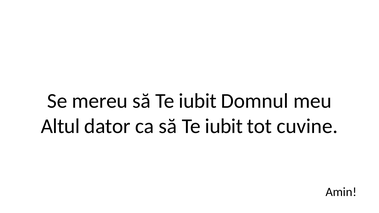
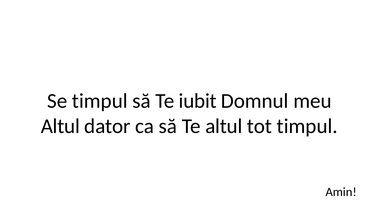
Se mereu: mereu -> timpul
ca să Te iubit: iubit -> altul
tot cuvine: cuvine -> timpul
